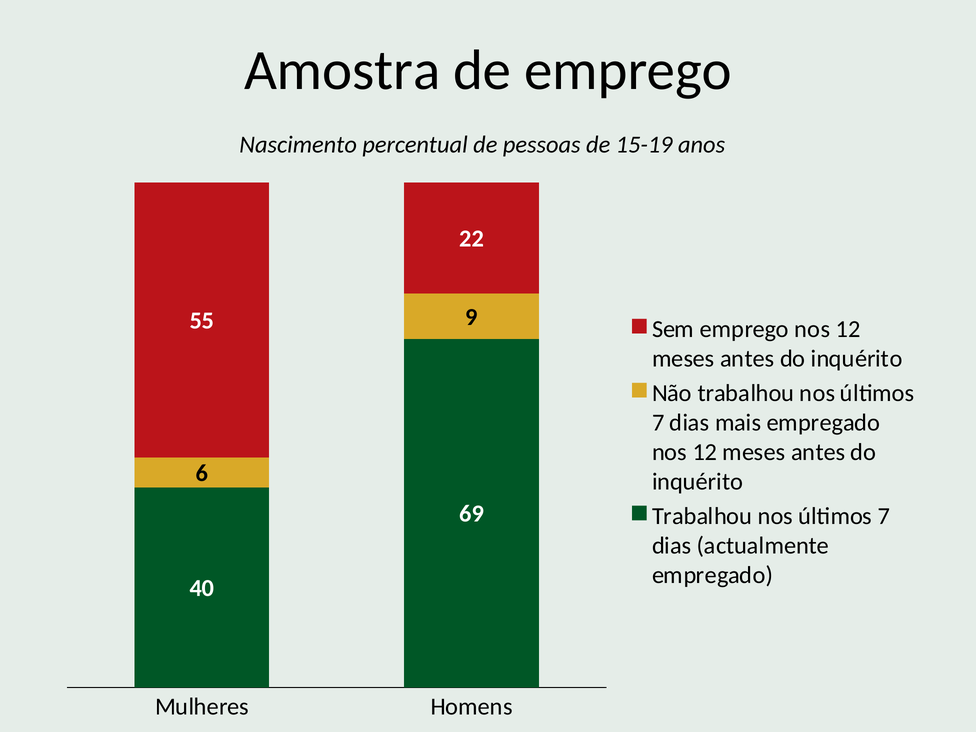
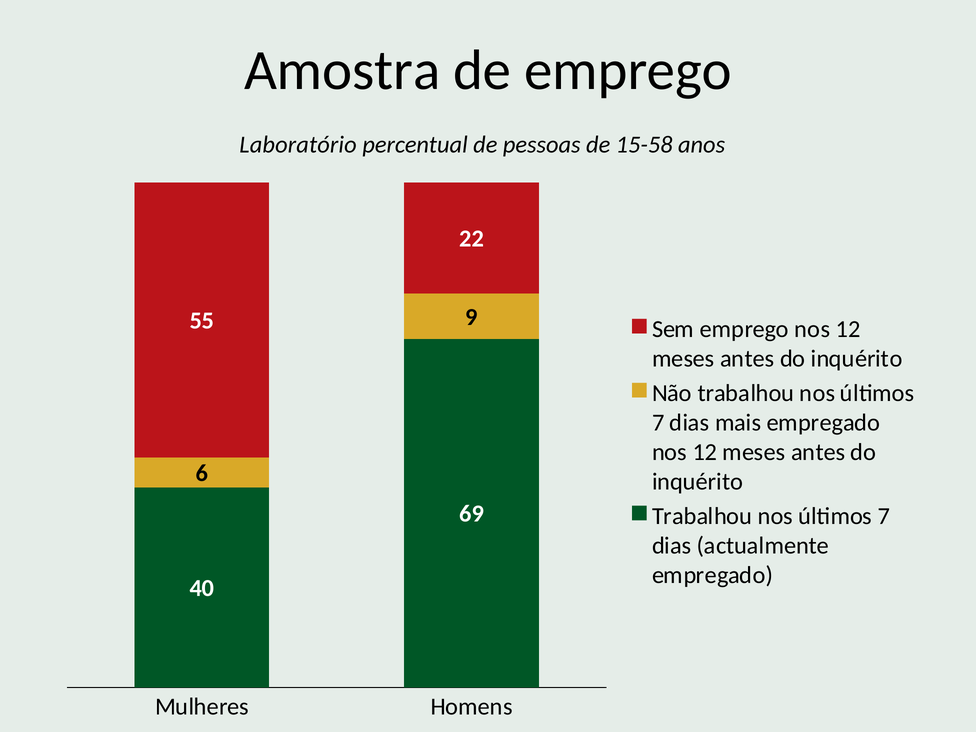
Nascimento: Nascimento -> Laboratório
15-19: 15-19 -> 15-58
